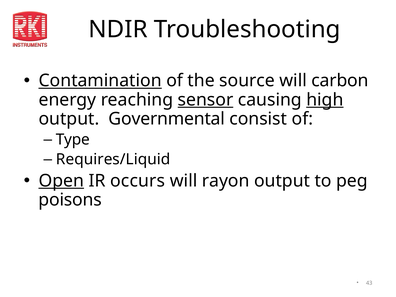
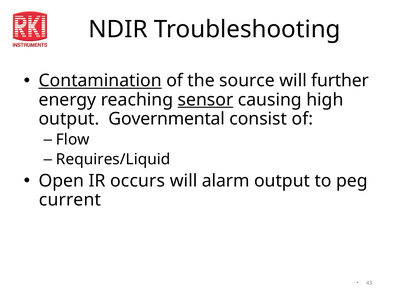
carbon: carbon -> further
high underline: present -> none
Type: Type -> Flow
Open underline: present -> none
rayon: rayon -> alarm
poisons: poisons -> current
